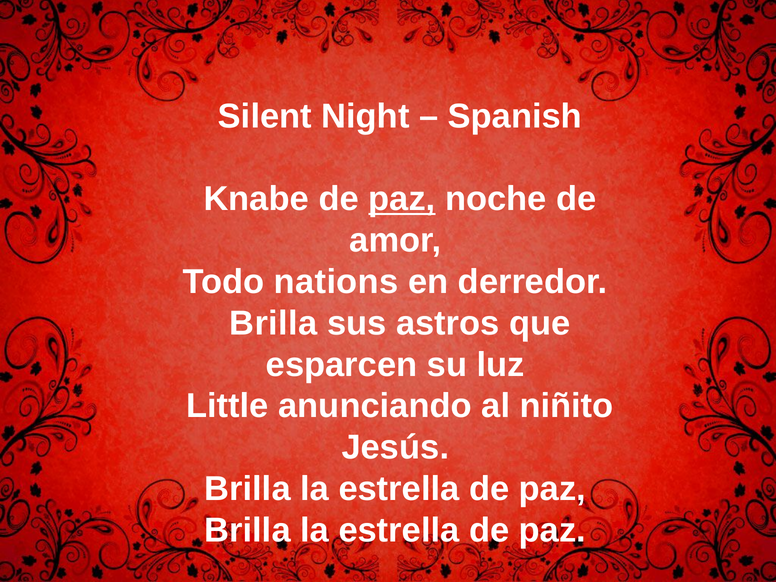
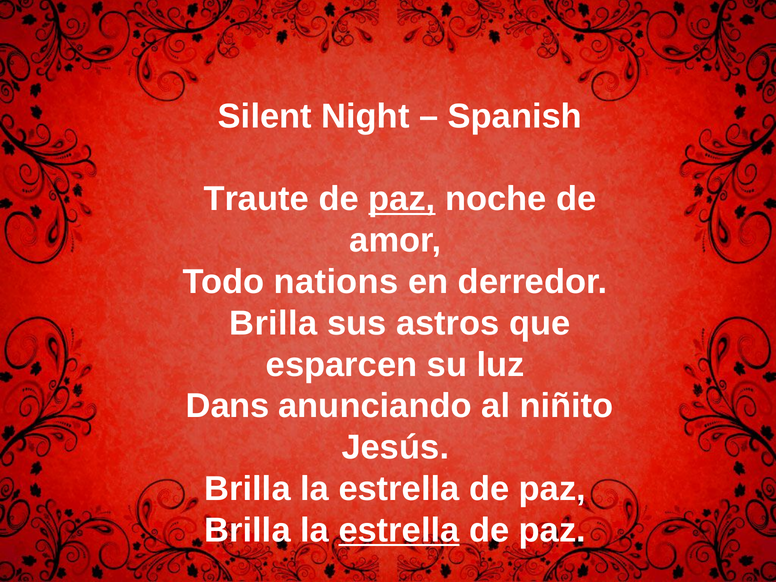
Knabe: Knabe -> Traute
Little: Little -> Dans
estrella at (399, 530) underline: none -> present
